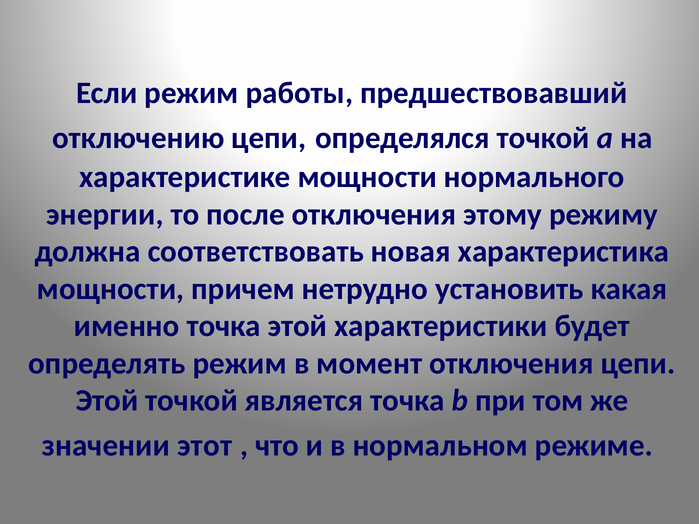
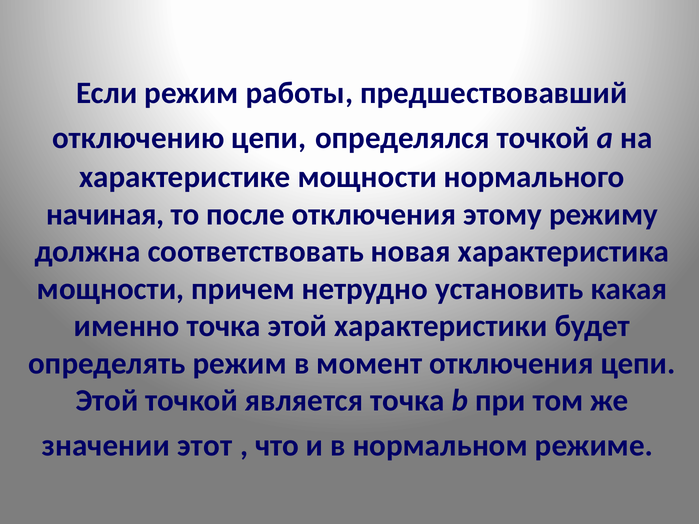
энергии: энергии -> начиная
